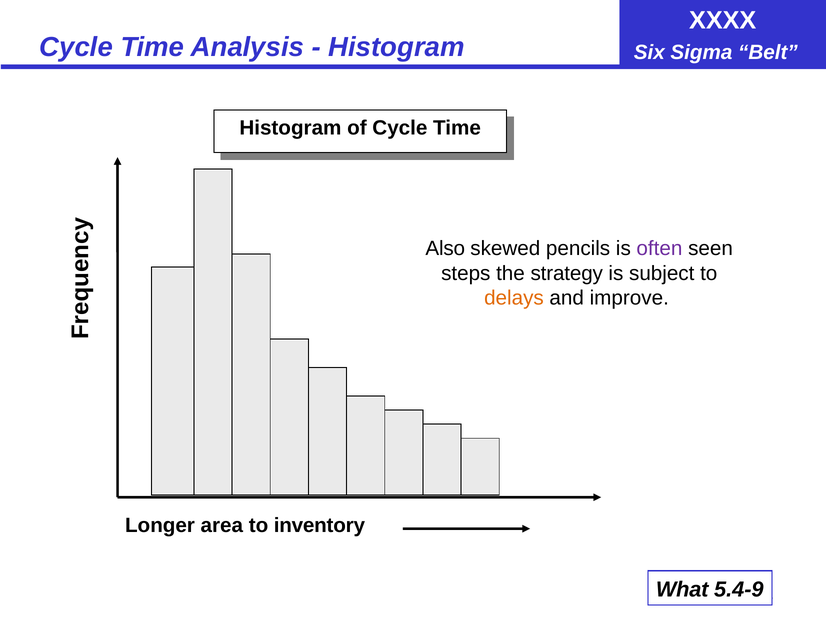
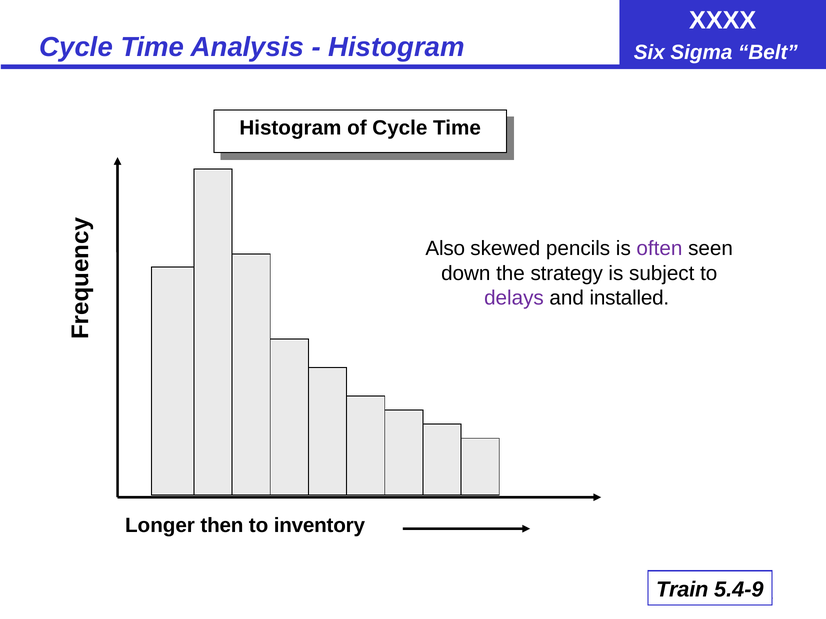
steps: steps -> down
delays colour: orange -> purple
improve: improve -> installed
area: area -> then
What: What -> Train
